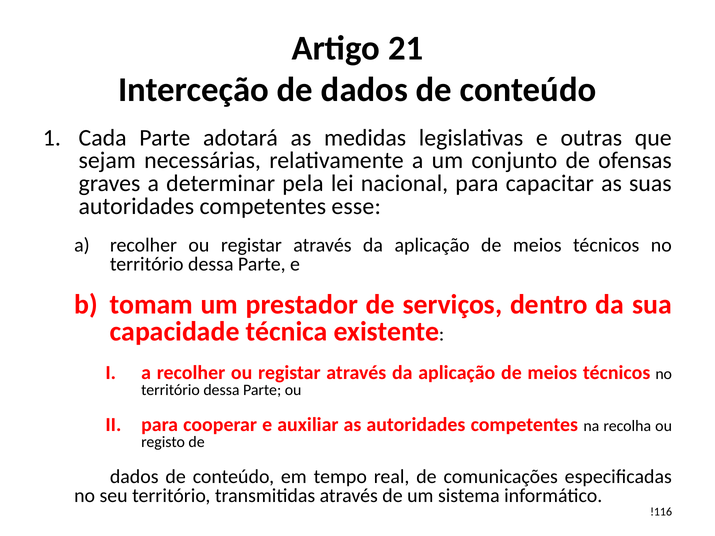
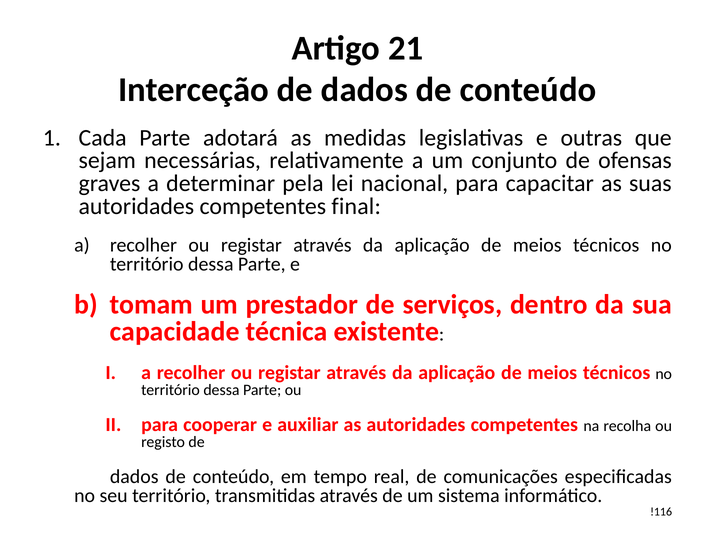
esse: esse -> final
